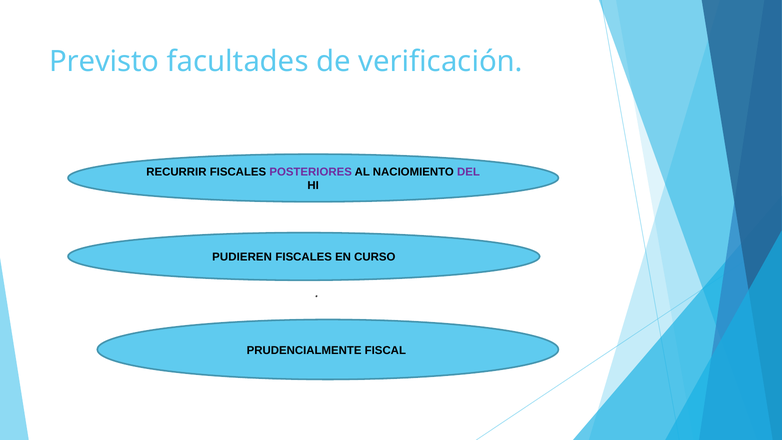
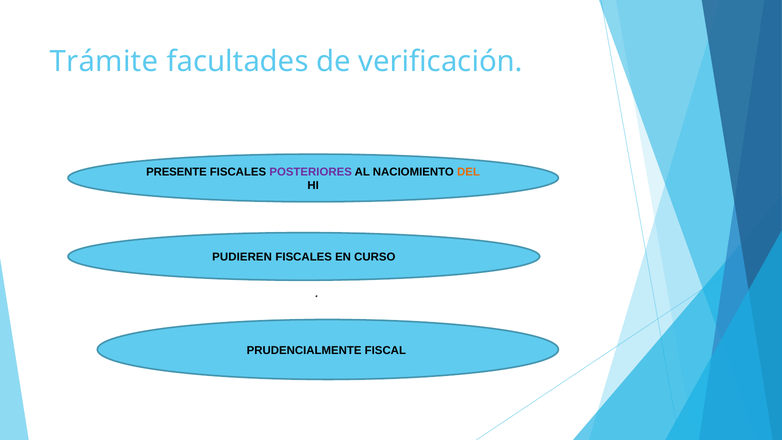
Previsto: Previsto -> Trámite
RECURRIR: RECURRIR -> PRESENTE
DEL colour: purple -> orange
